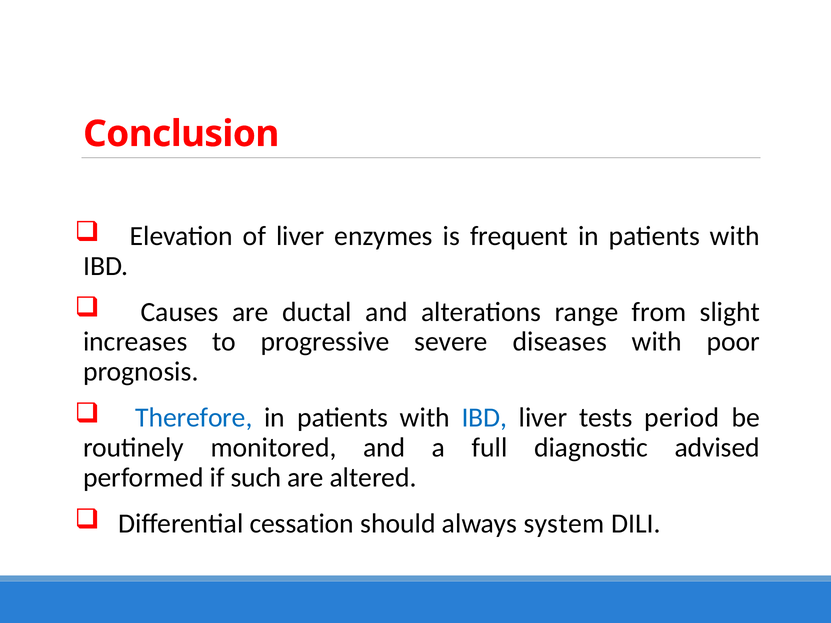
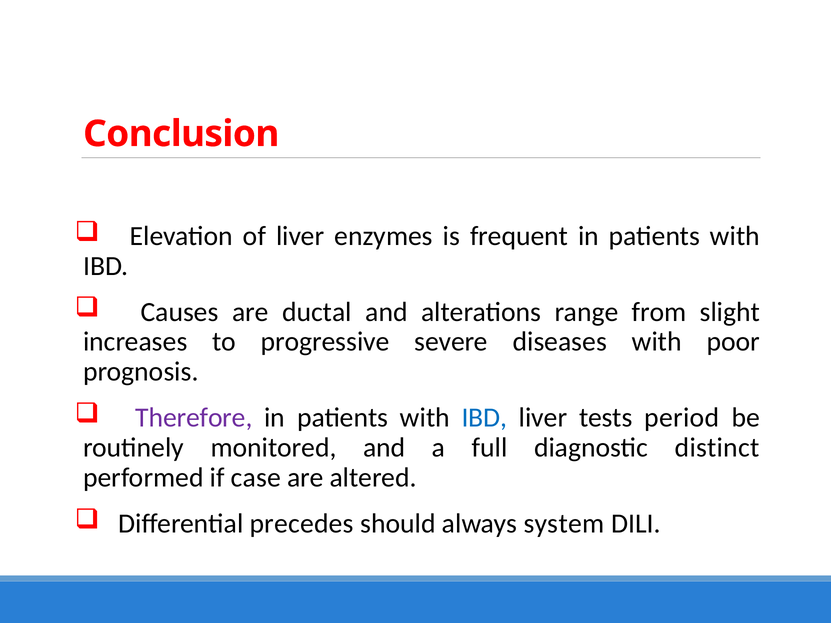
Therefore colour: blue -> purple
advised: advised -> distinct
such: such -> case
cessation: cessation -> precedes
